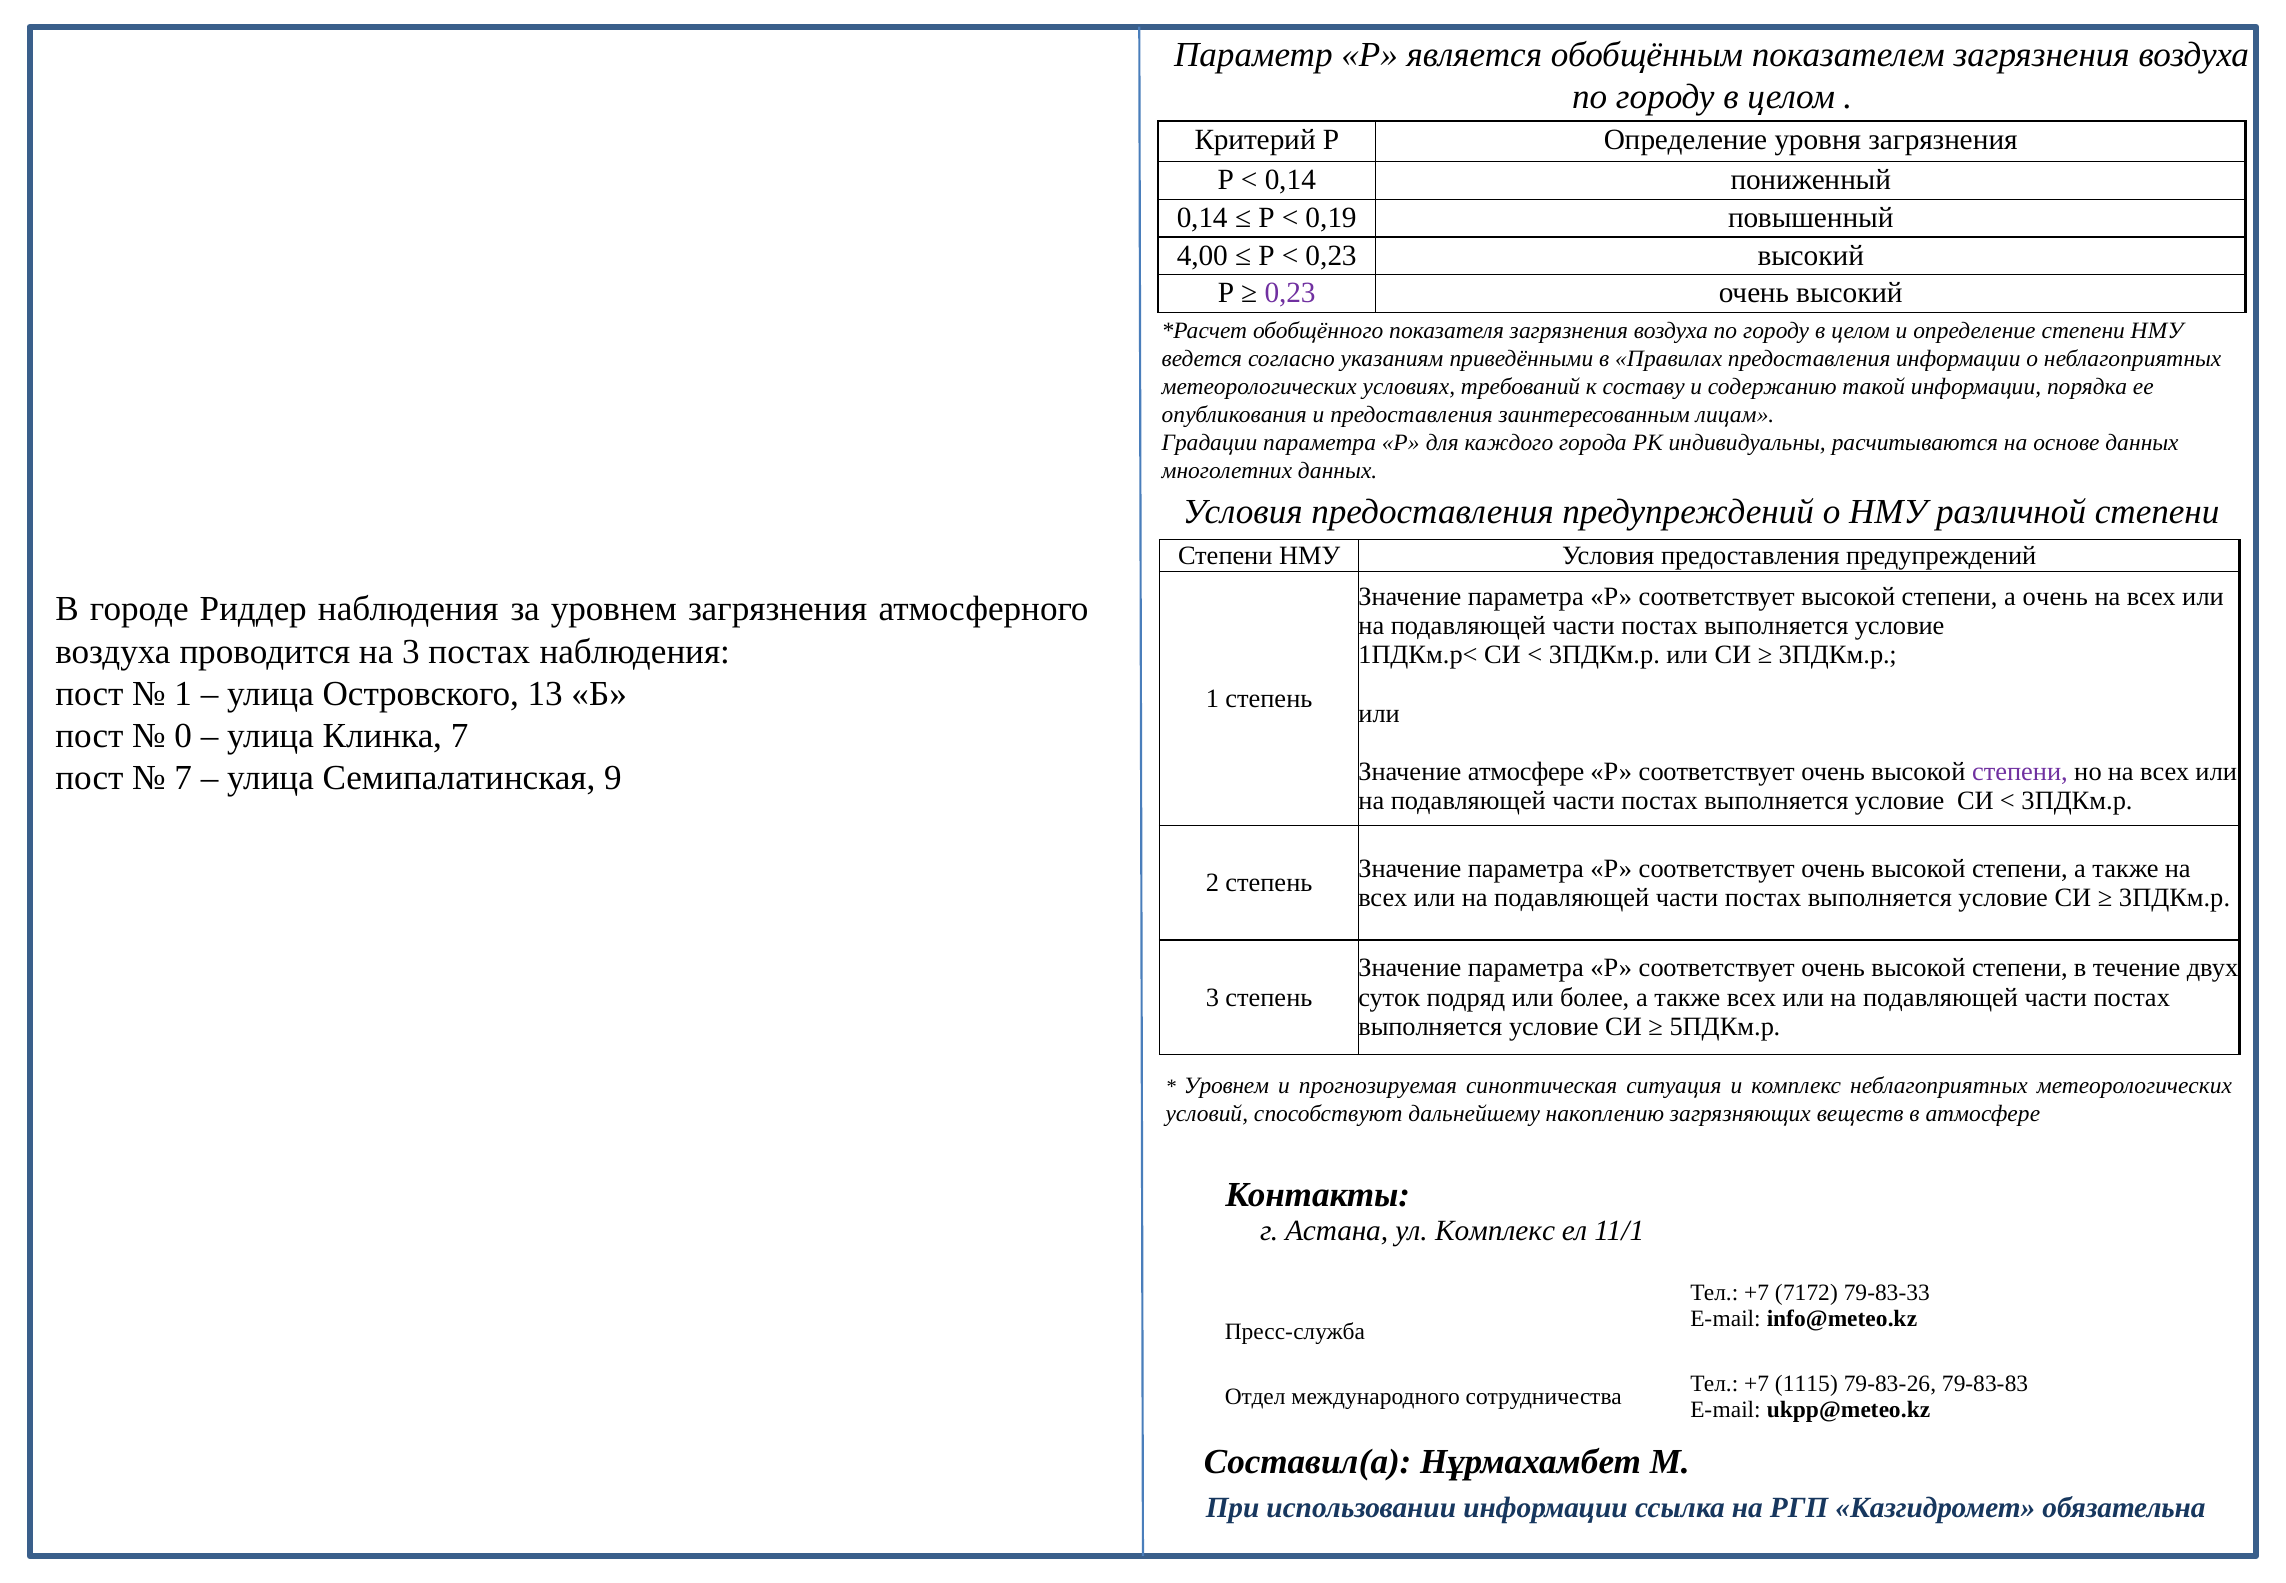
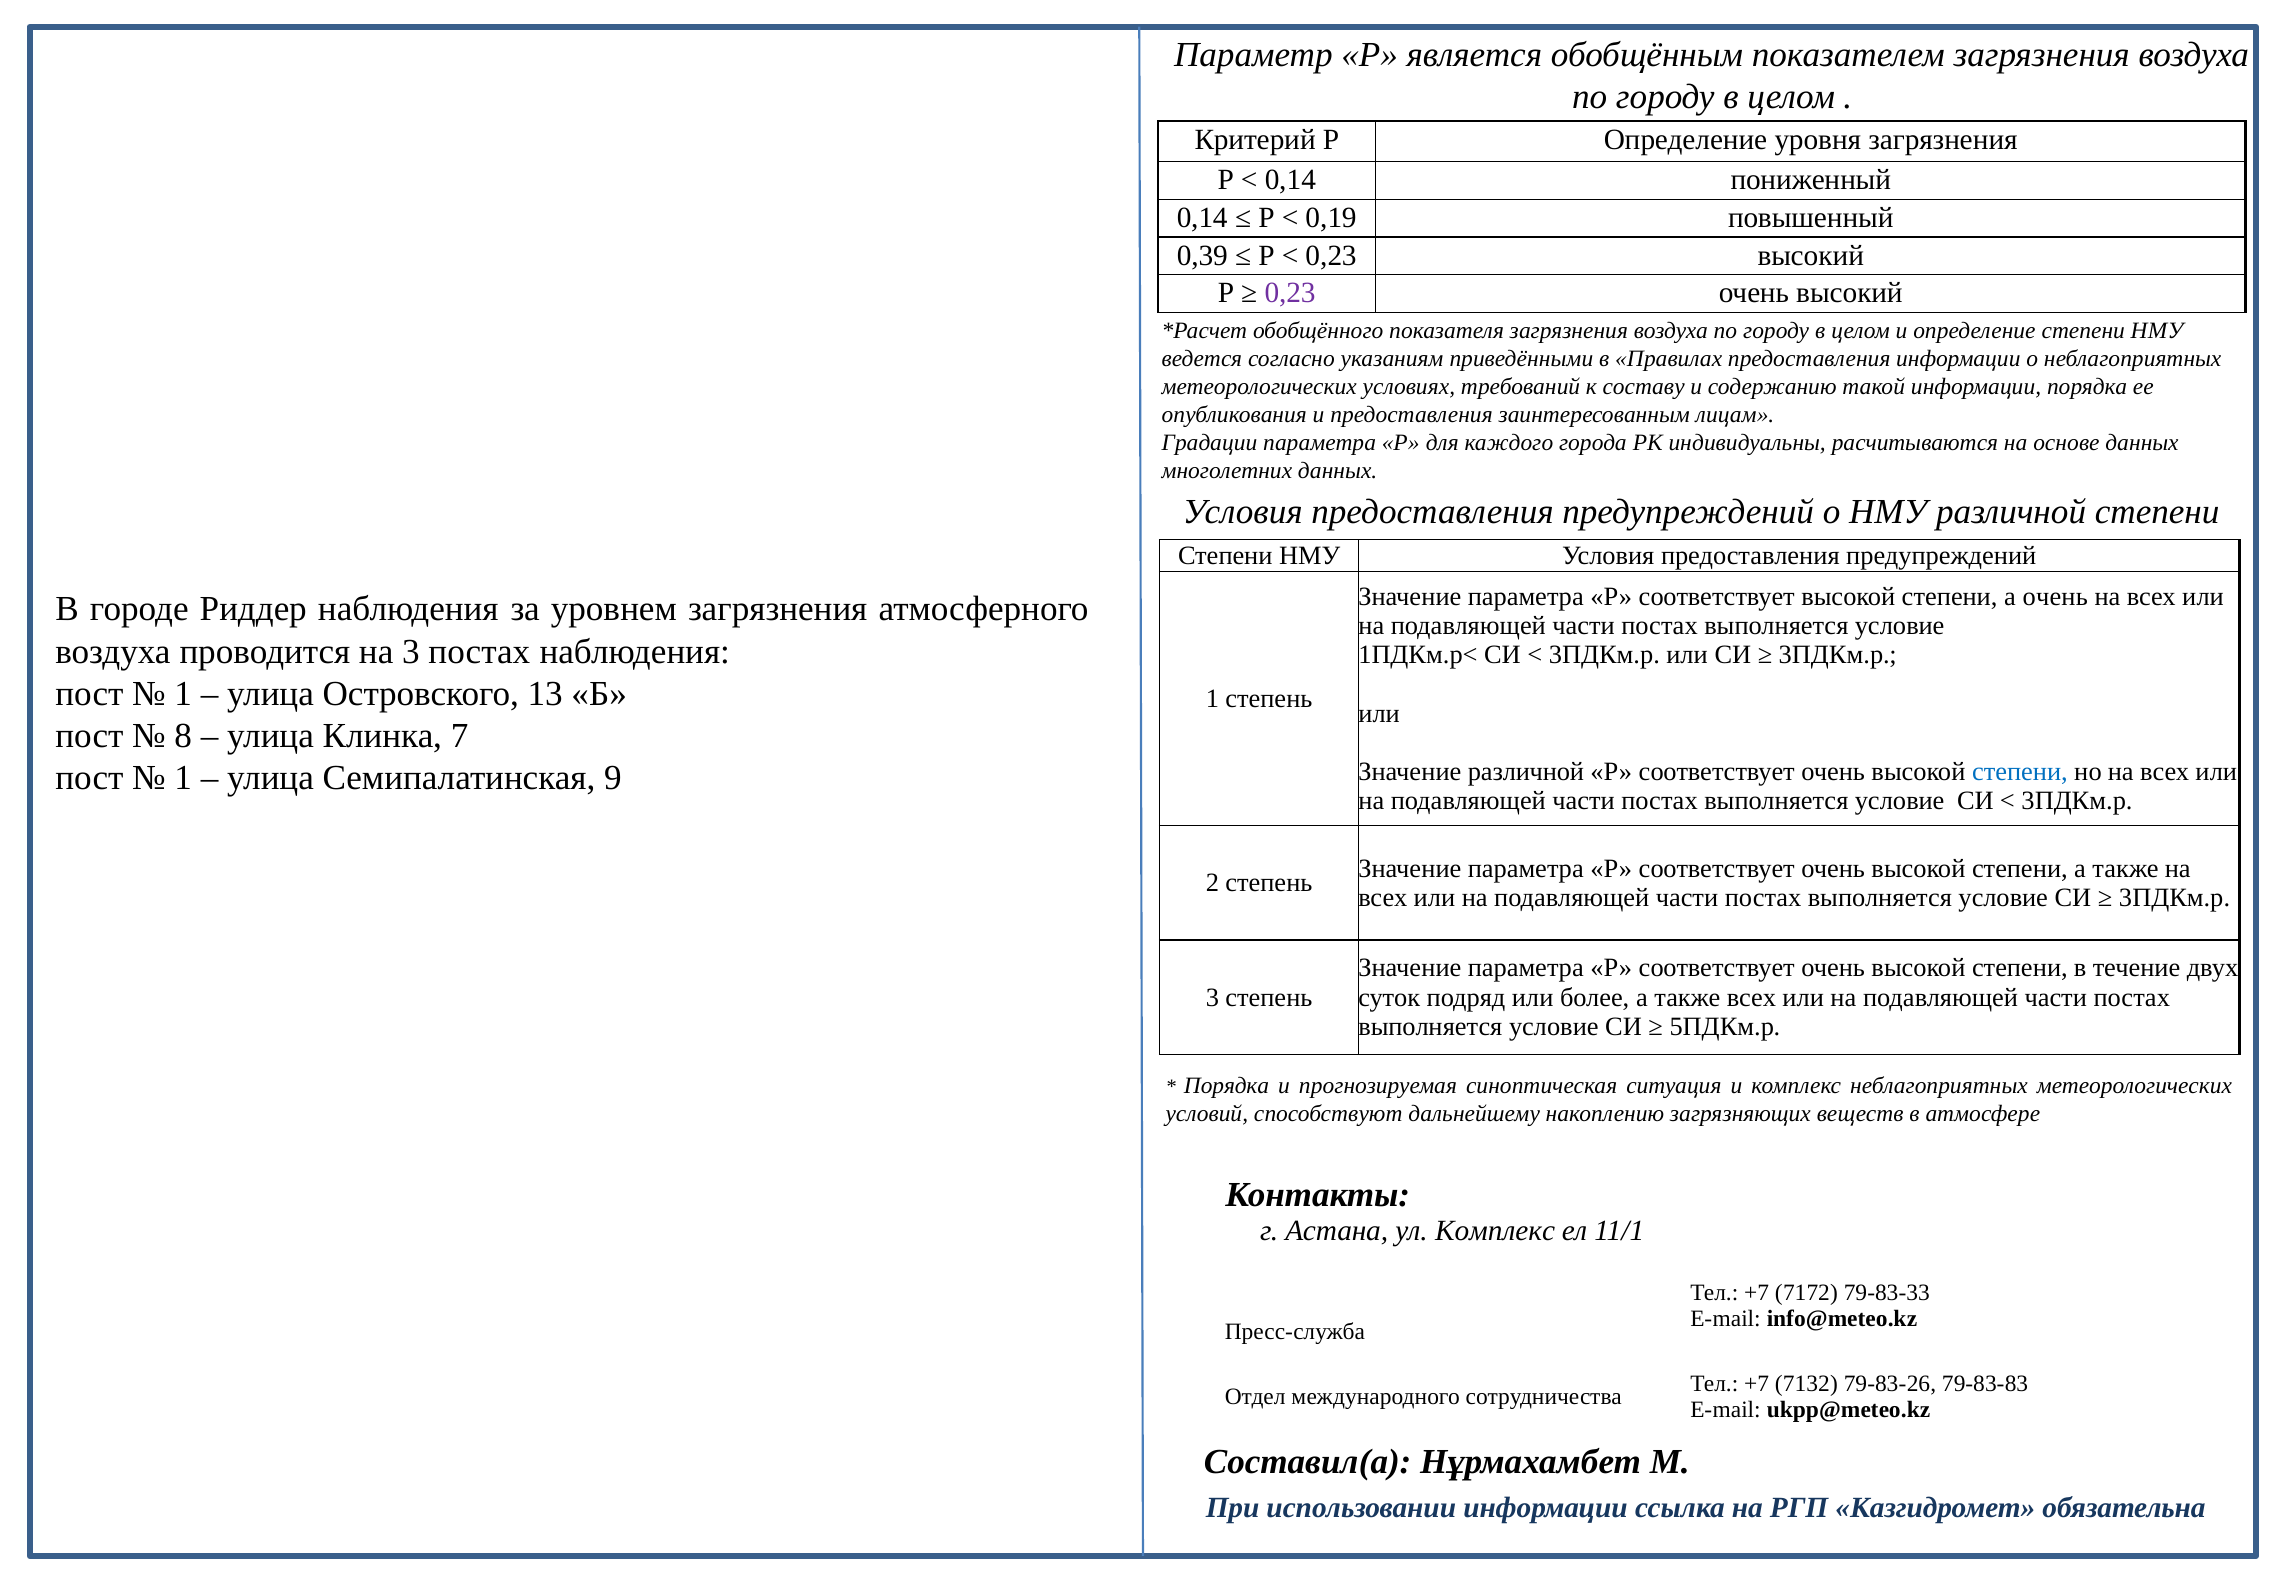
4,00: 4,00 -> 0,39
0: 0 -> 8
Значение атмосфере: атмосфере -> различной
степени at (2020, 772) colour: purple -> blue
7 at (183, 778): 7 -> 1
Уровнем at (1227, 1085): Уровнем -> Порядка
1115: 1115 -> 7132
